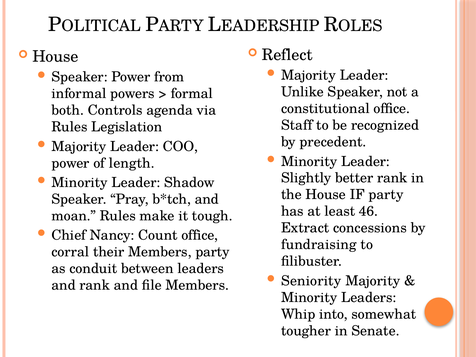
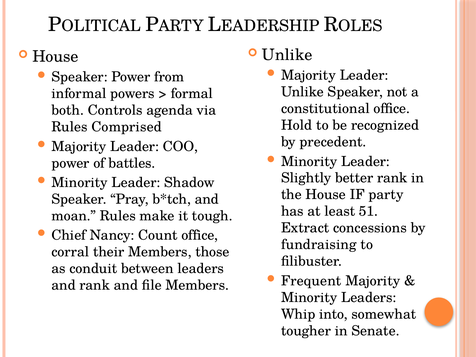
Reflect at (287, 55): Reflect -> Unlike
Staff: Staff -> Hold
Legislation: Legislation -> Comprised
length: length -> battles
46: 46 -> 51
Members party: party -> those
Seniority: Seniority -> Frequent
